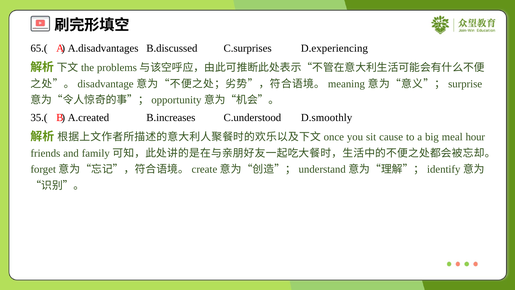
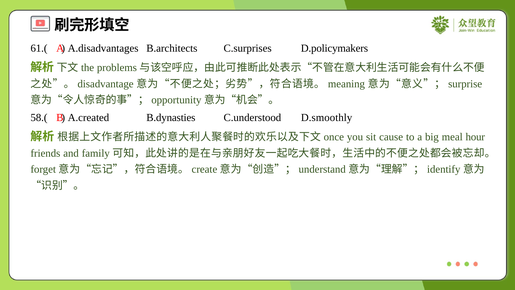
65.(: 65.( -> 61.(
B.discussed: B.discussed -> B.architects
D.experiencing: D.experiencing -> D.policymakers
35.(: 35.( -> 58.(
B.increases: B.increases -> B.dynasties
